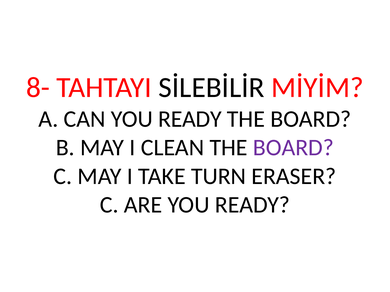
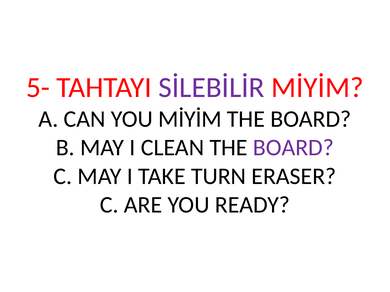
8-: 8- -> 5-
SİLEBİLİR colour: black -> purple
CAN YOU READY: READY -> MİYİM
